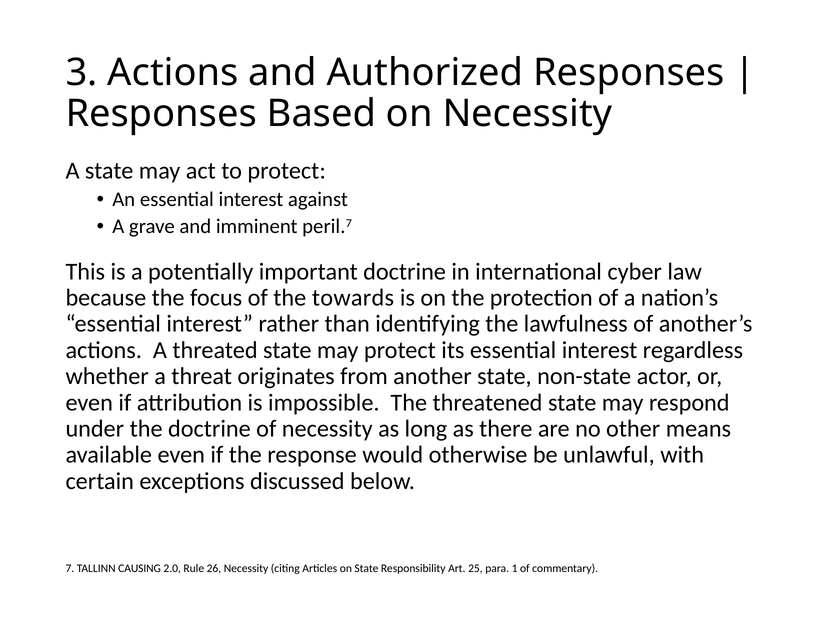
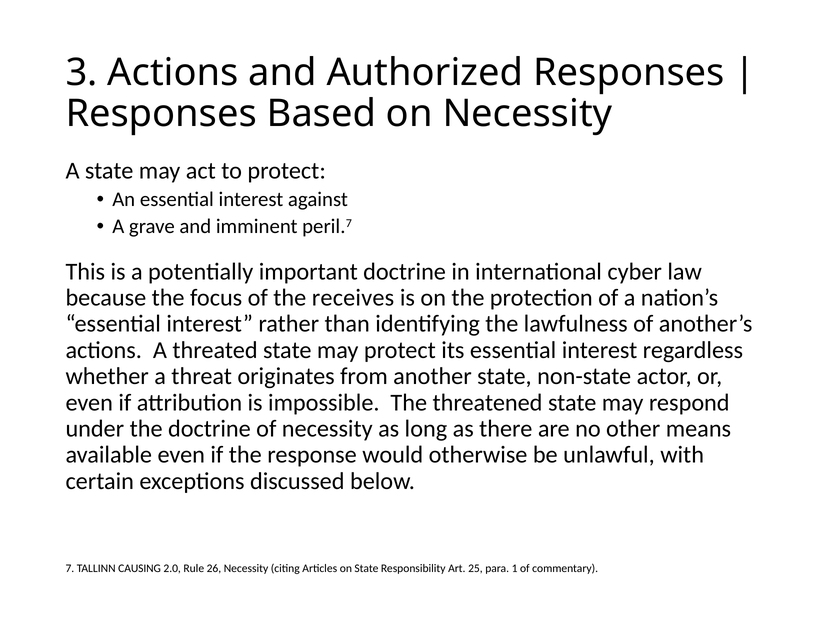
towards: towards -> receives
